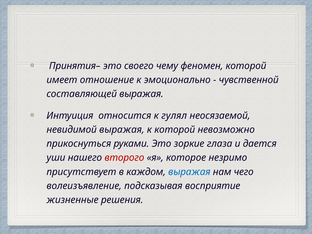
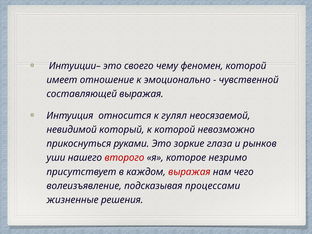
Принятия–: Принятия– -> Интуиции–
невидимой выражая: выражая -> который
дается: дается -> рынков
выражая at (189, 172) colour: blue -> red
восприятие: восприятие -> процессами
